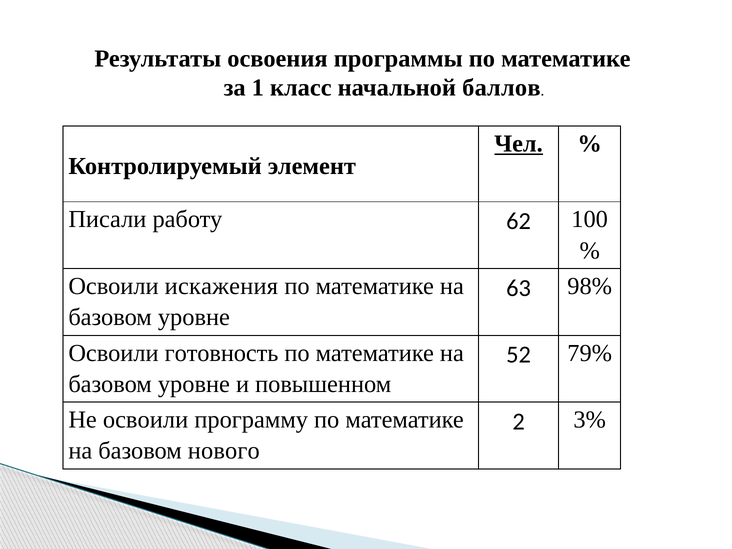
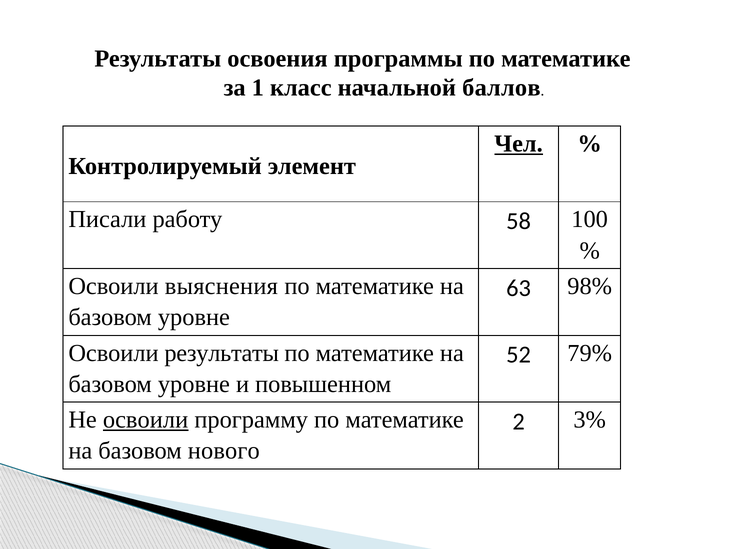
62: 62 -> 58
искажения: искажения -> выяснения
Освоили готовность: готовность -> результаты
освоили at (146, 420) underline: none -> present
